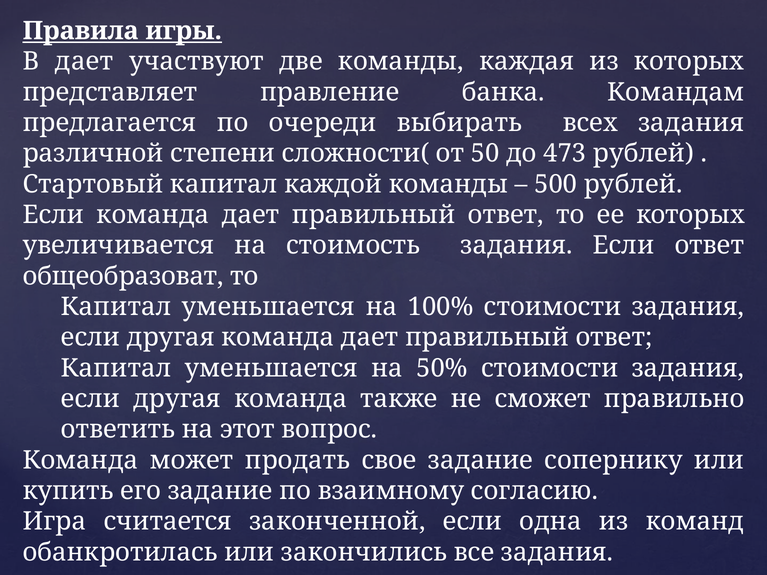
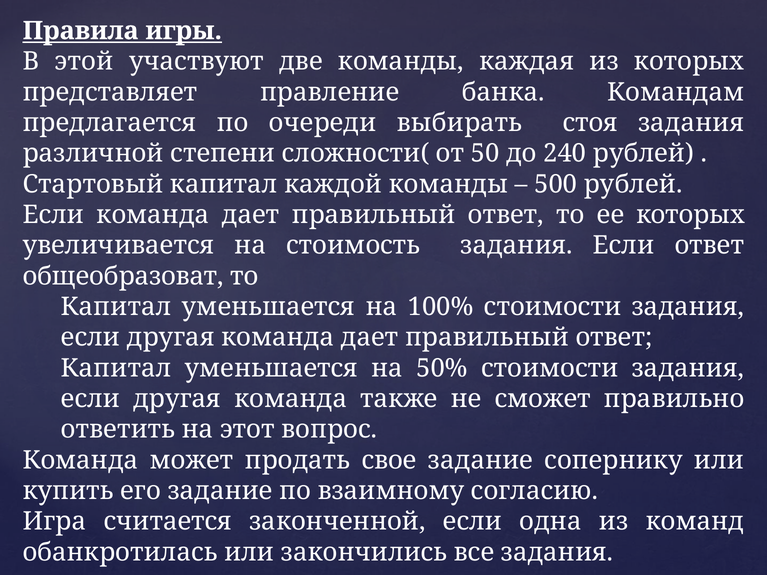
В дает: дает -> этой
всех: всех -> стоя
473: 473 -> 240
